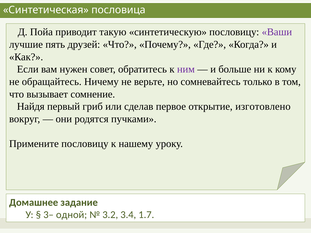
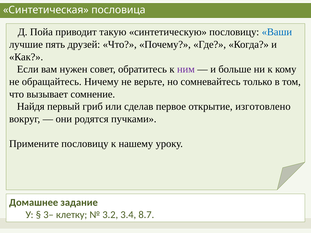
Ваши colour: purple -> blue
одной: одной -> клетку
1.7: 1.7 -> 8.7
